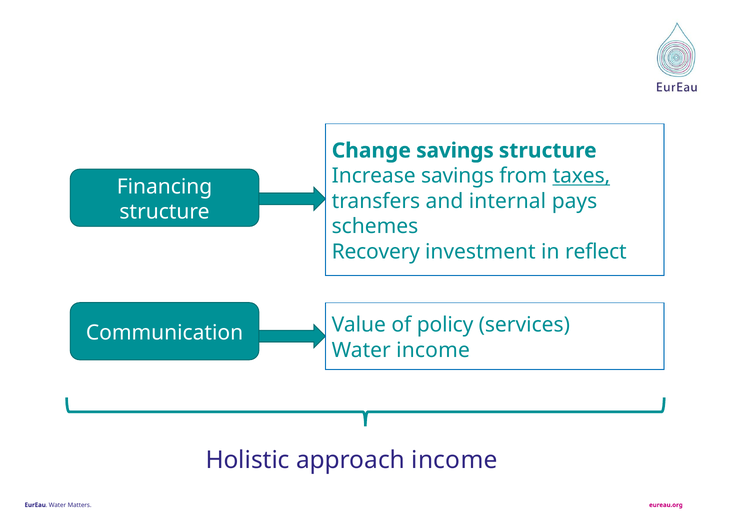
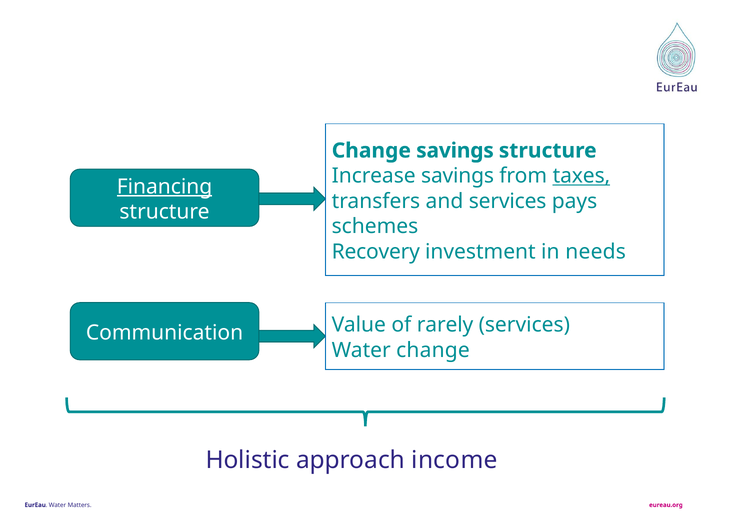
Financing underline: none -> present
and internal: internal -> services
reflect: reflect -> needs
policy: policy -> rarely
Water income: income -> change
